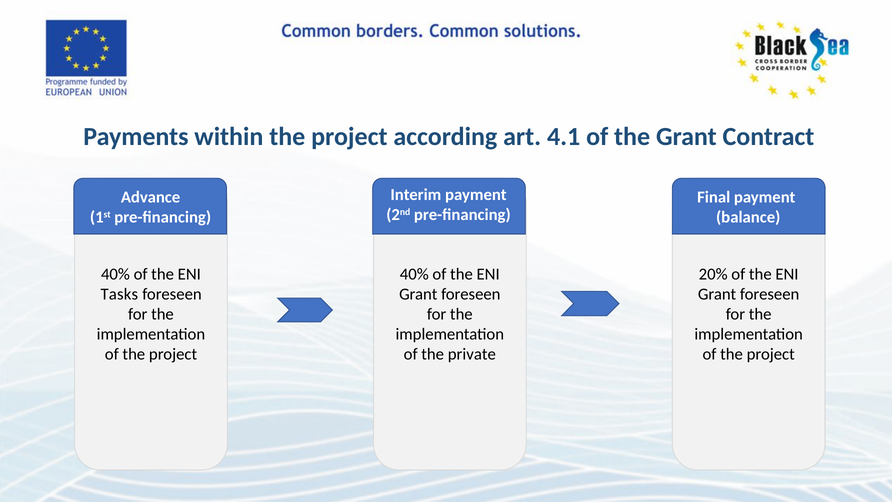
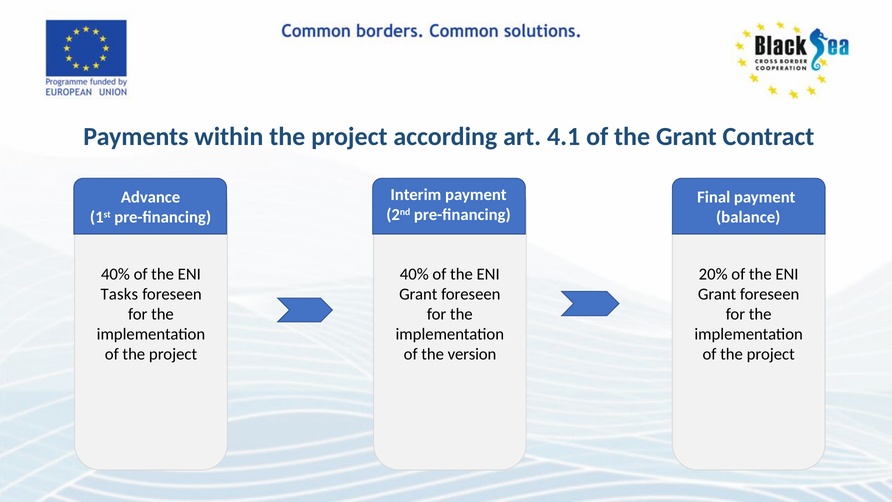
private: private -> version
